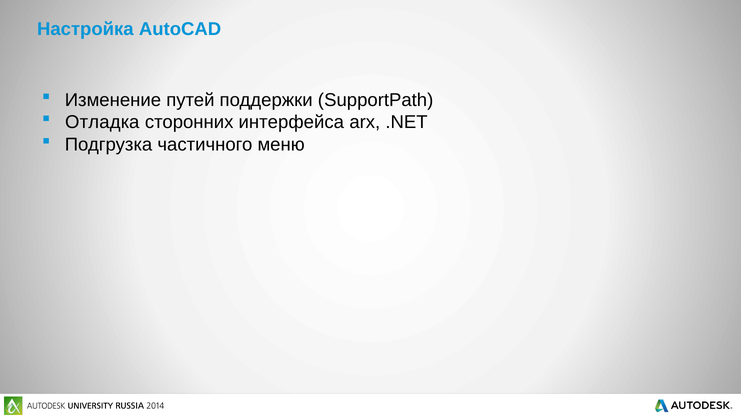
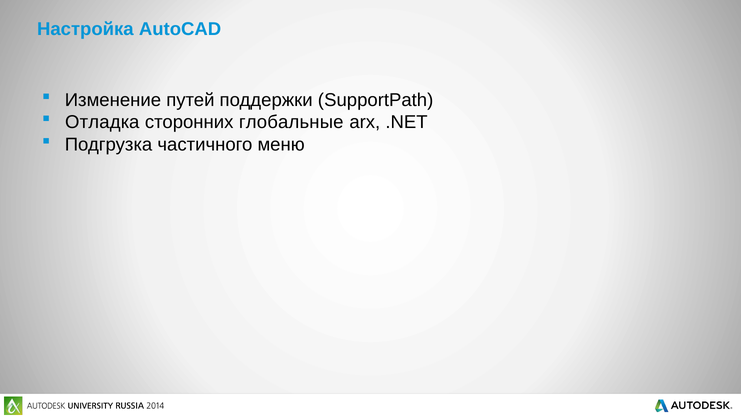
интерфейса: интерфейса -> глобальные
